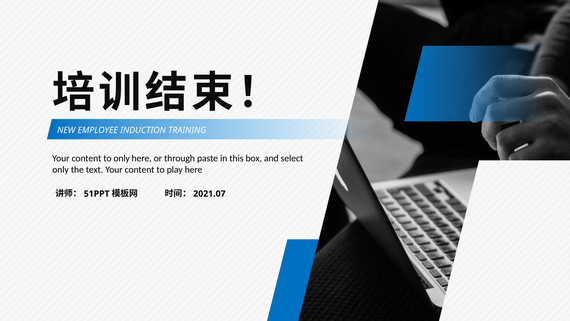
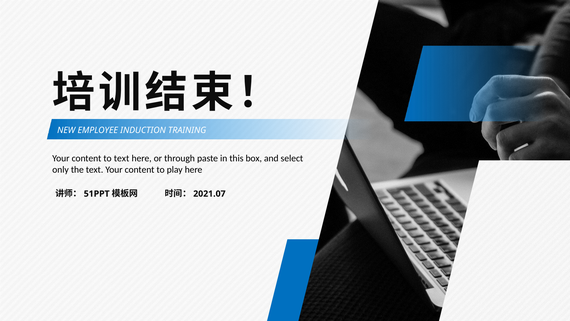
to only: only -> text
